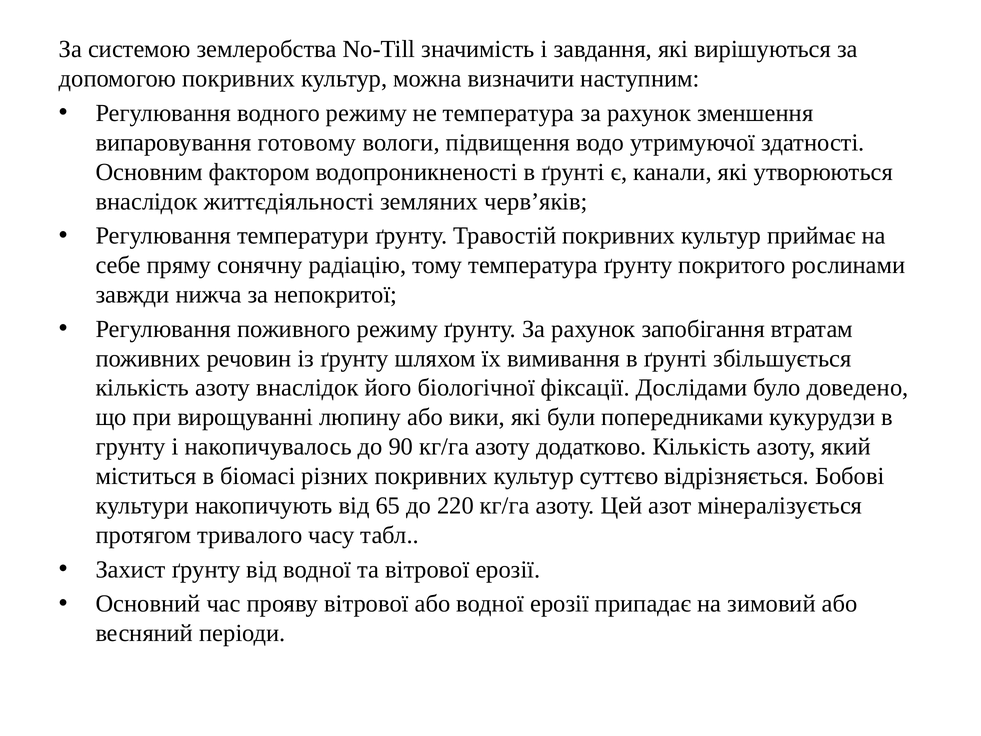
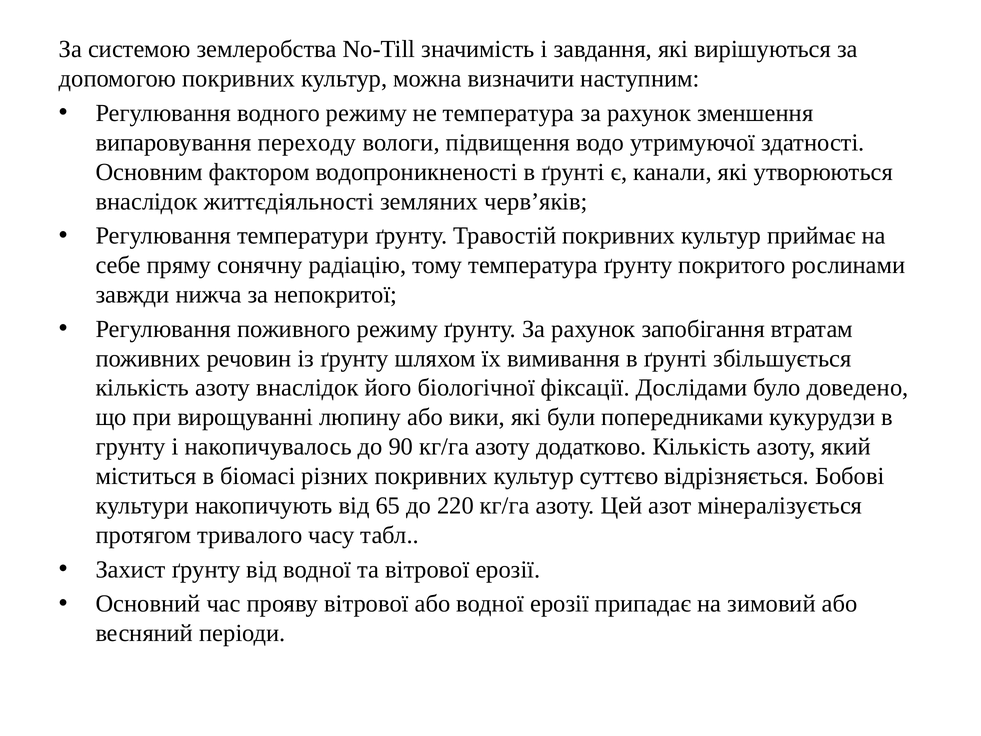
готовому: готовому -> переходу
